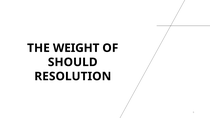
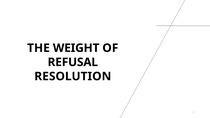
SHOULD: SHOULD -> REFUSAL
